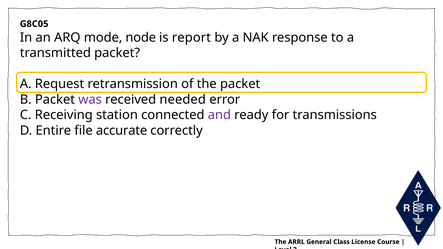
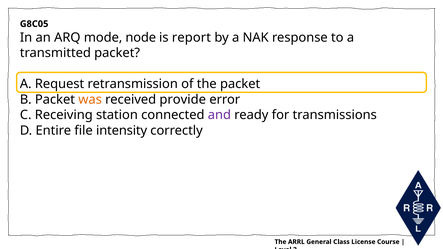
was colour: purple -> orange
needed: needed -> provide
accurate: accurate -> intensity
